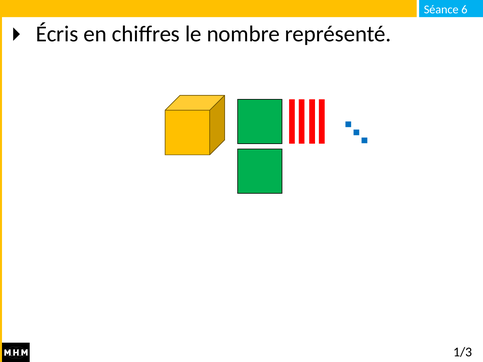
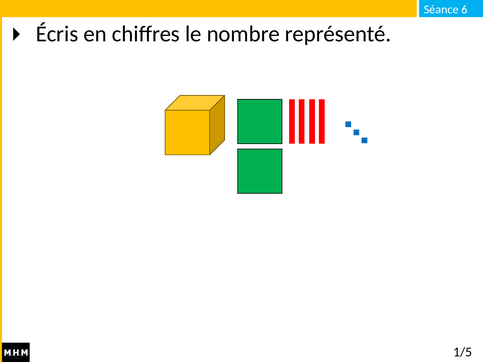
1/3: 1/3 -> 1/5
